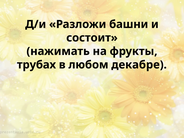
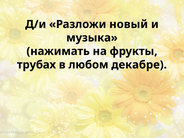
башни: башни -> новый
состоит: состоит -> музыка
